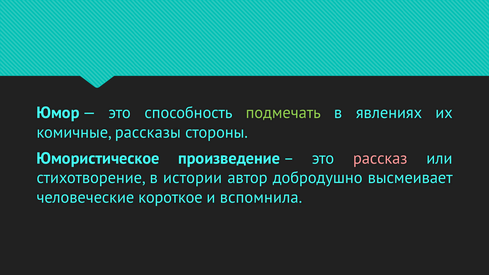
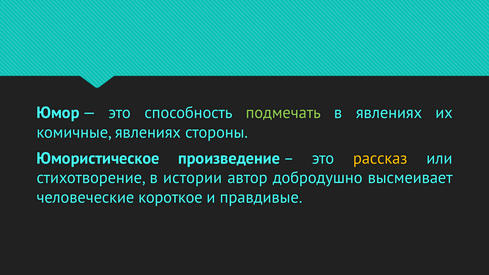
комичные рассказы: рассказы -> явлениях
рассказ colour: pink -> yellow
вспомнила: вспомнила -> правдивые
